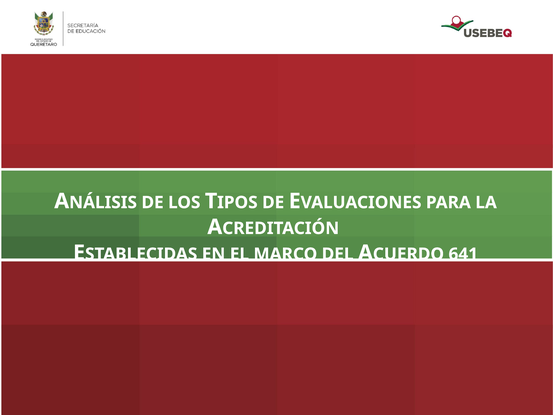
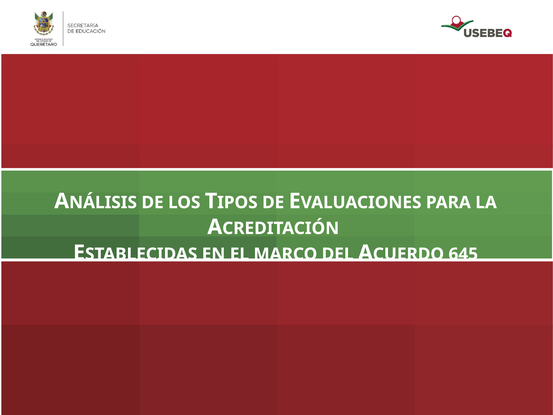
641: 641 -> 645
